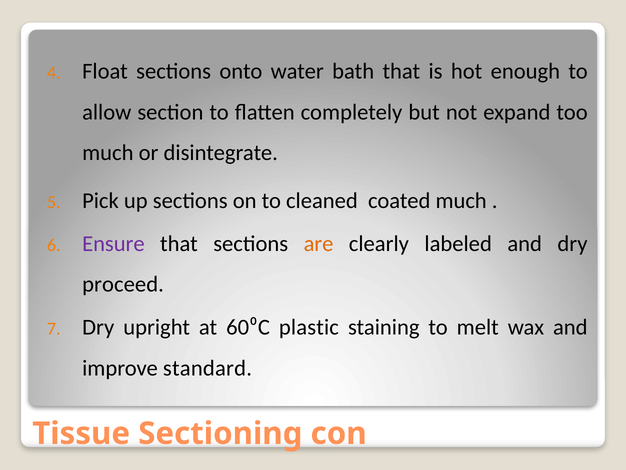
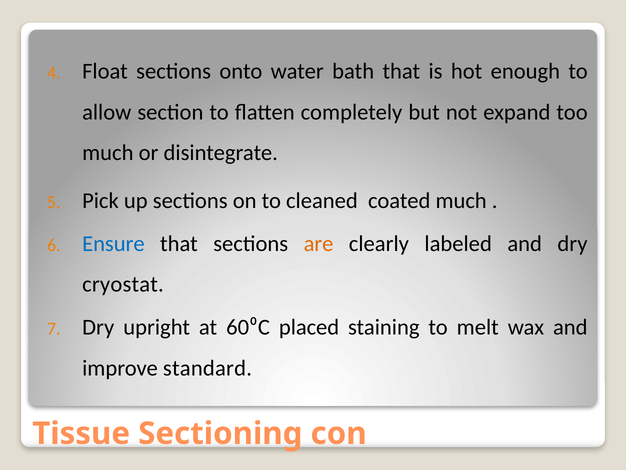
Ensure colour: purple -> blue
proceed: proceed -> cryostat
plastic: plastic -> placed
